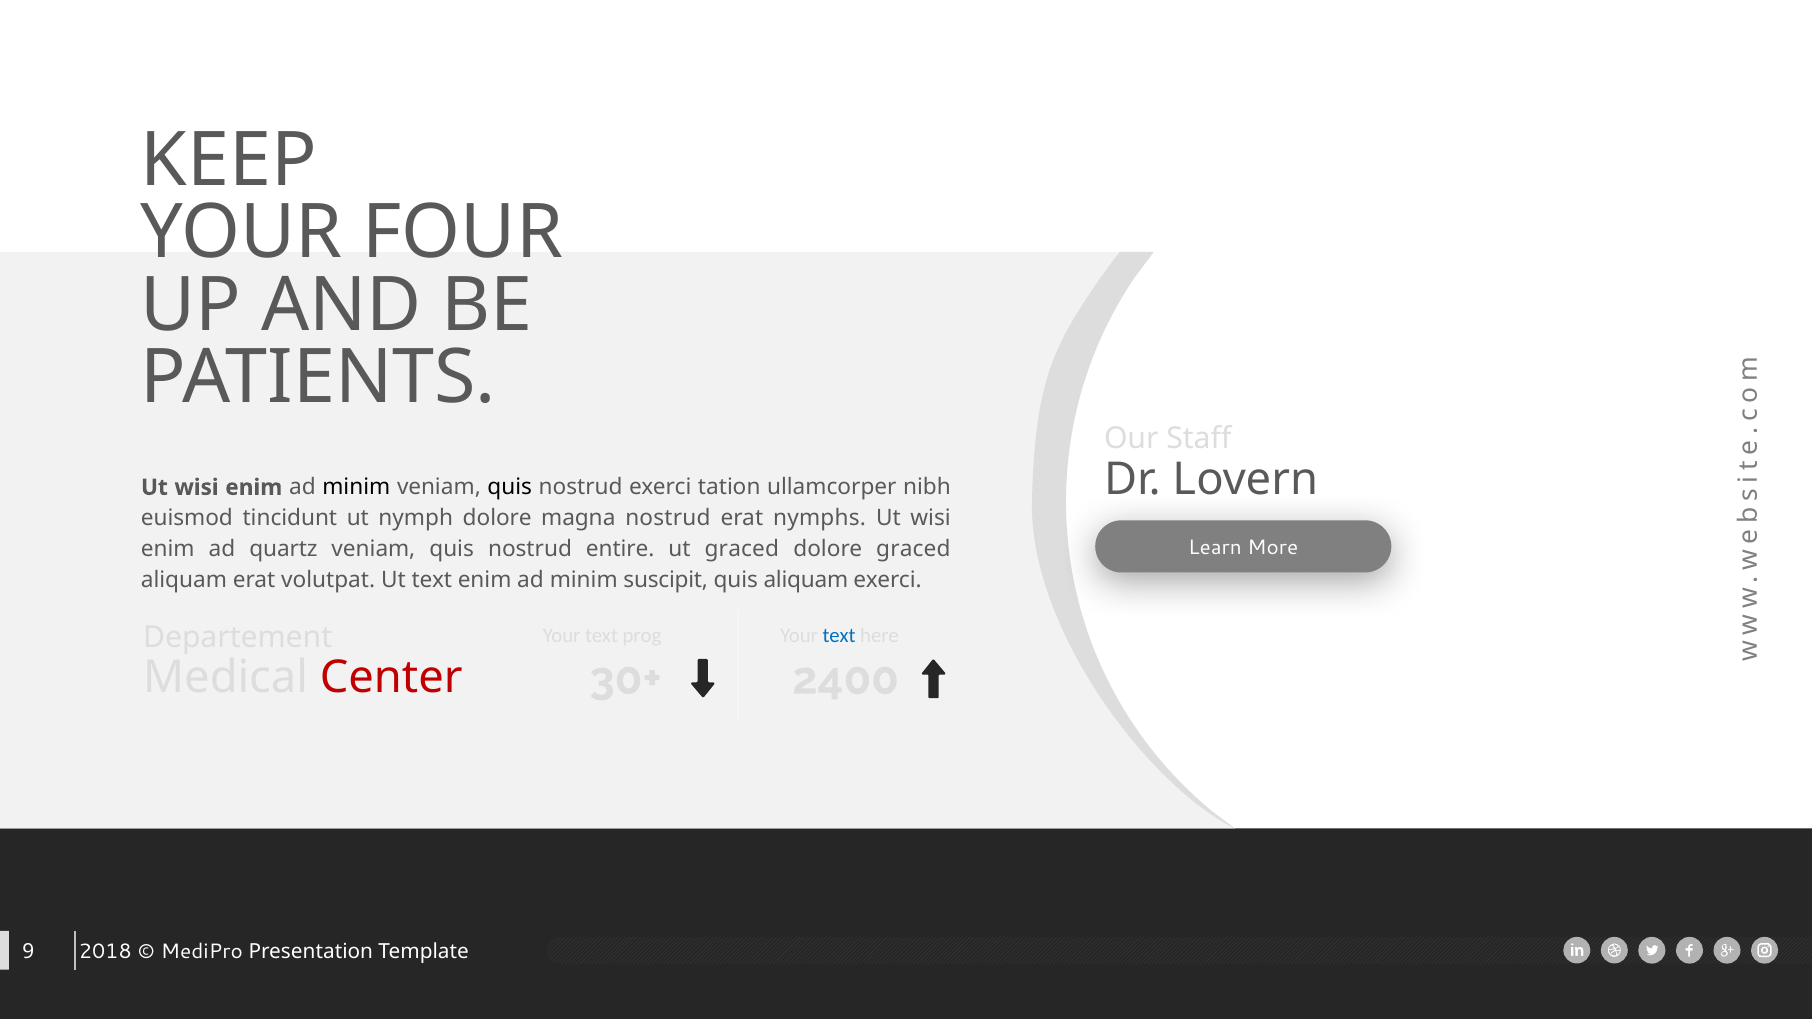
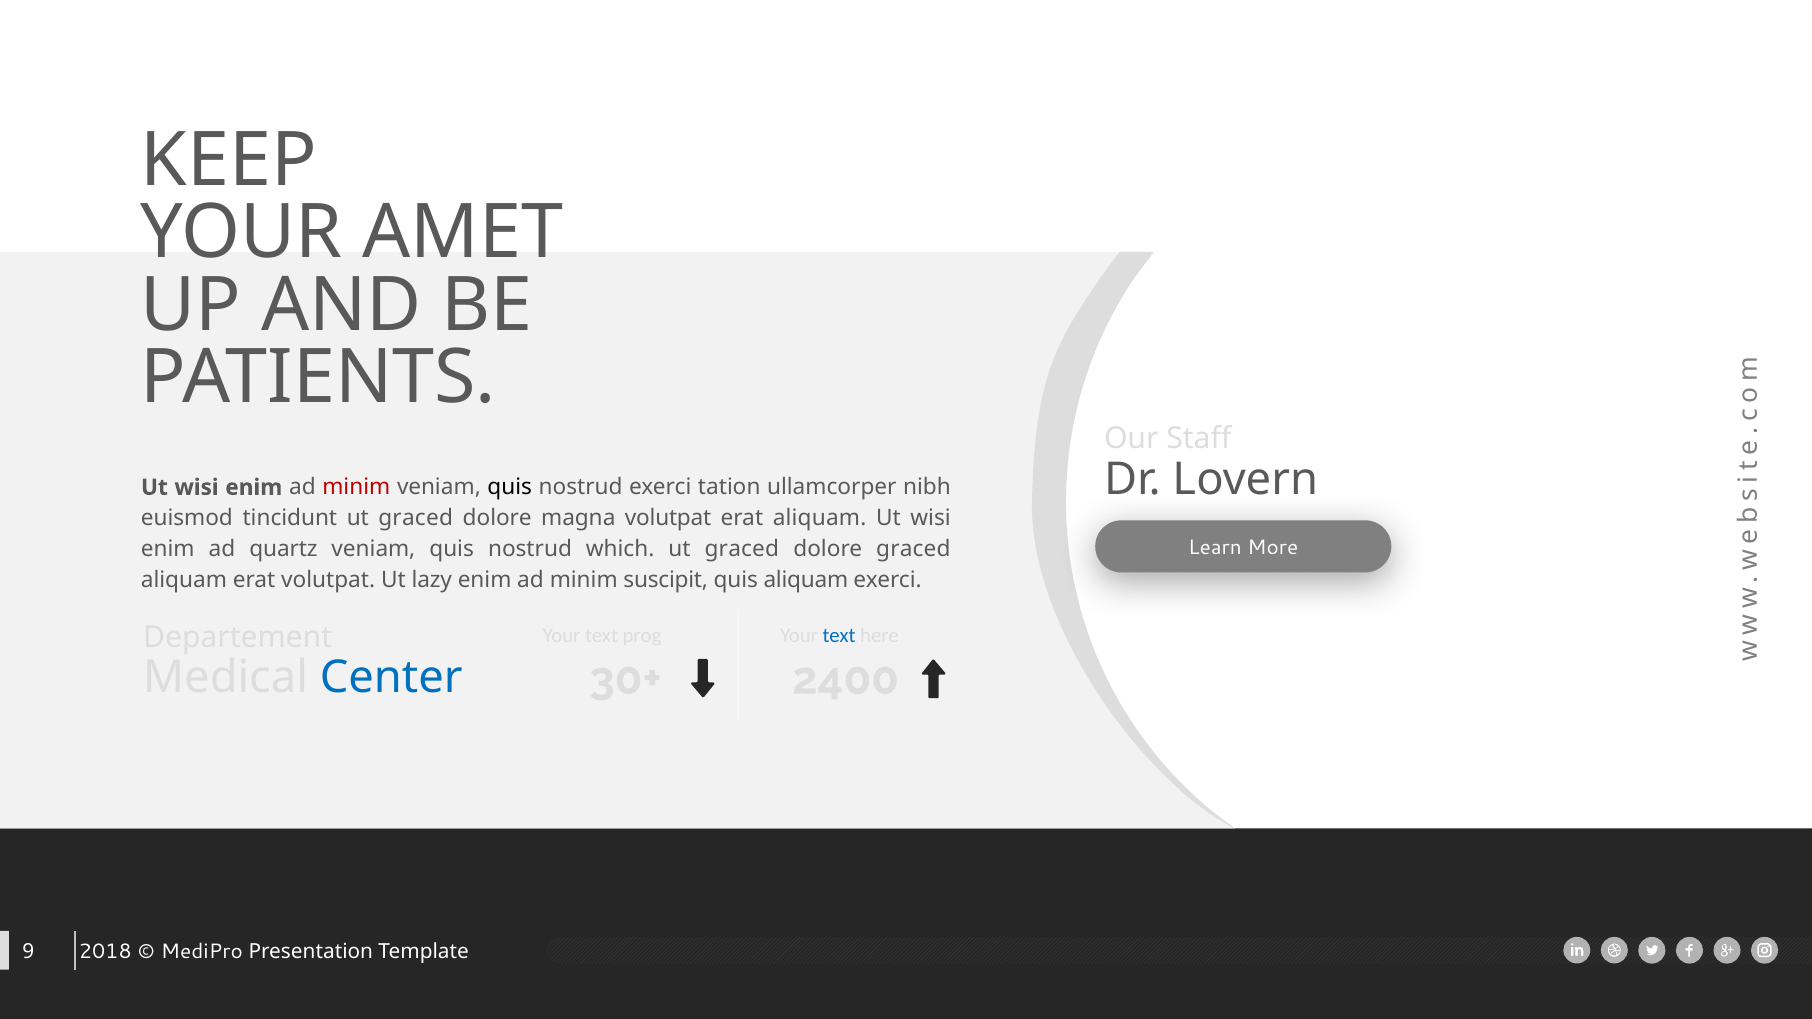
FOUR: FOUR -> AMET
minim at (356, 487) colour: black -> red
tincidunt ut nymph: nymph -> graced
magna nostrud: nostrud -> volutpat
erat nymphs: nymphs -> aliquam
entire: entire -> which
Ut text: text -> lazy
Center colour: red -> blue
